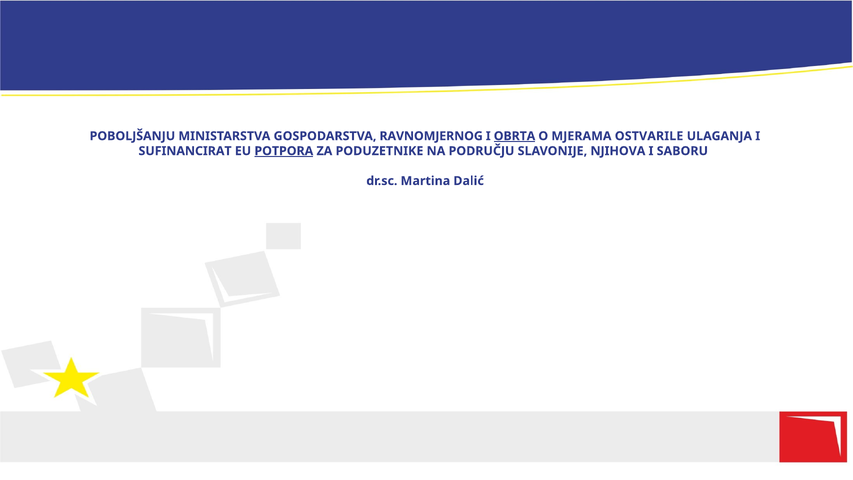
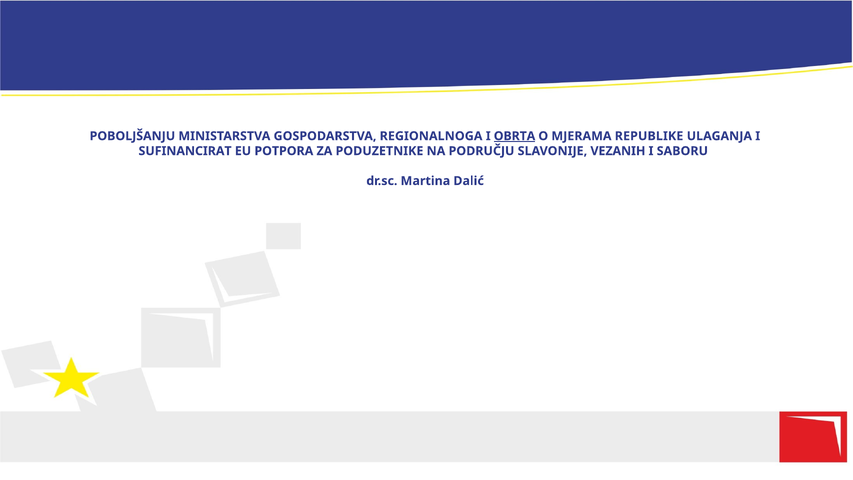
RAVNOMJERNOG: RAVNOMJERNOG -> REGIONALNOGA
OSTVARILE: OSTVARILE -> REPUBLIKE
POTPORA underline: present -> none
NJIHOVA: NJIHOVA -> VEZANIH
